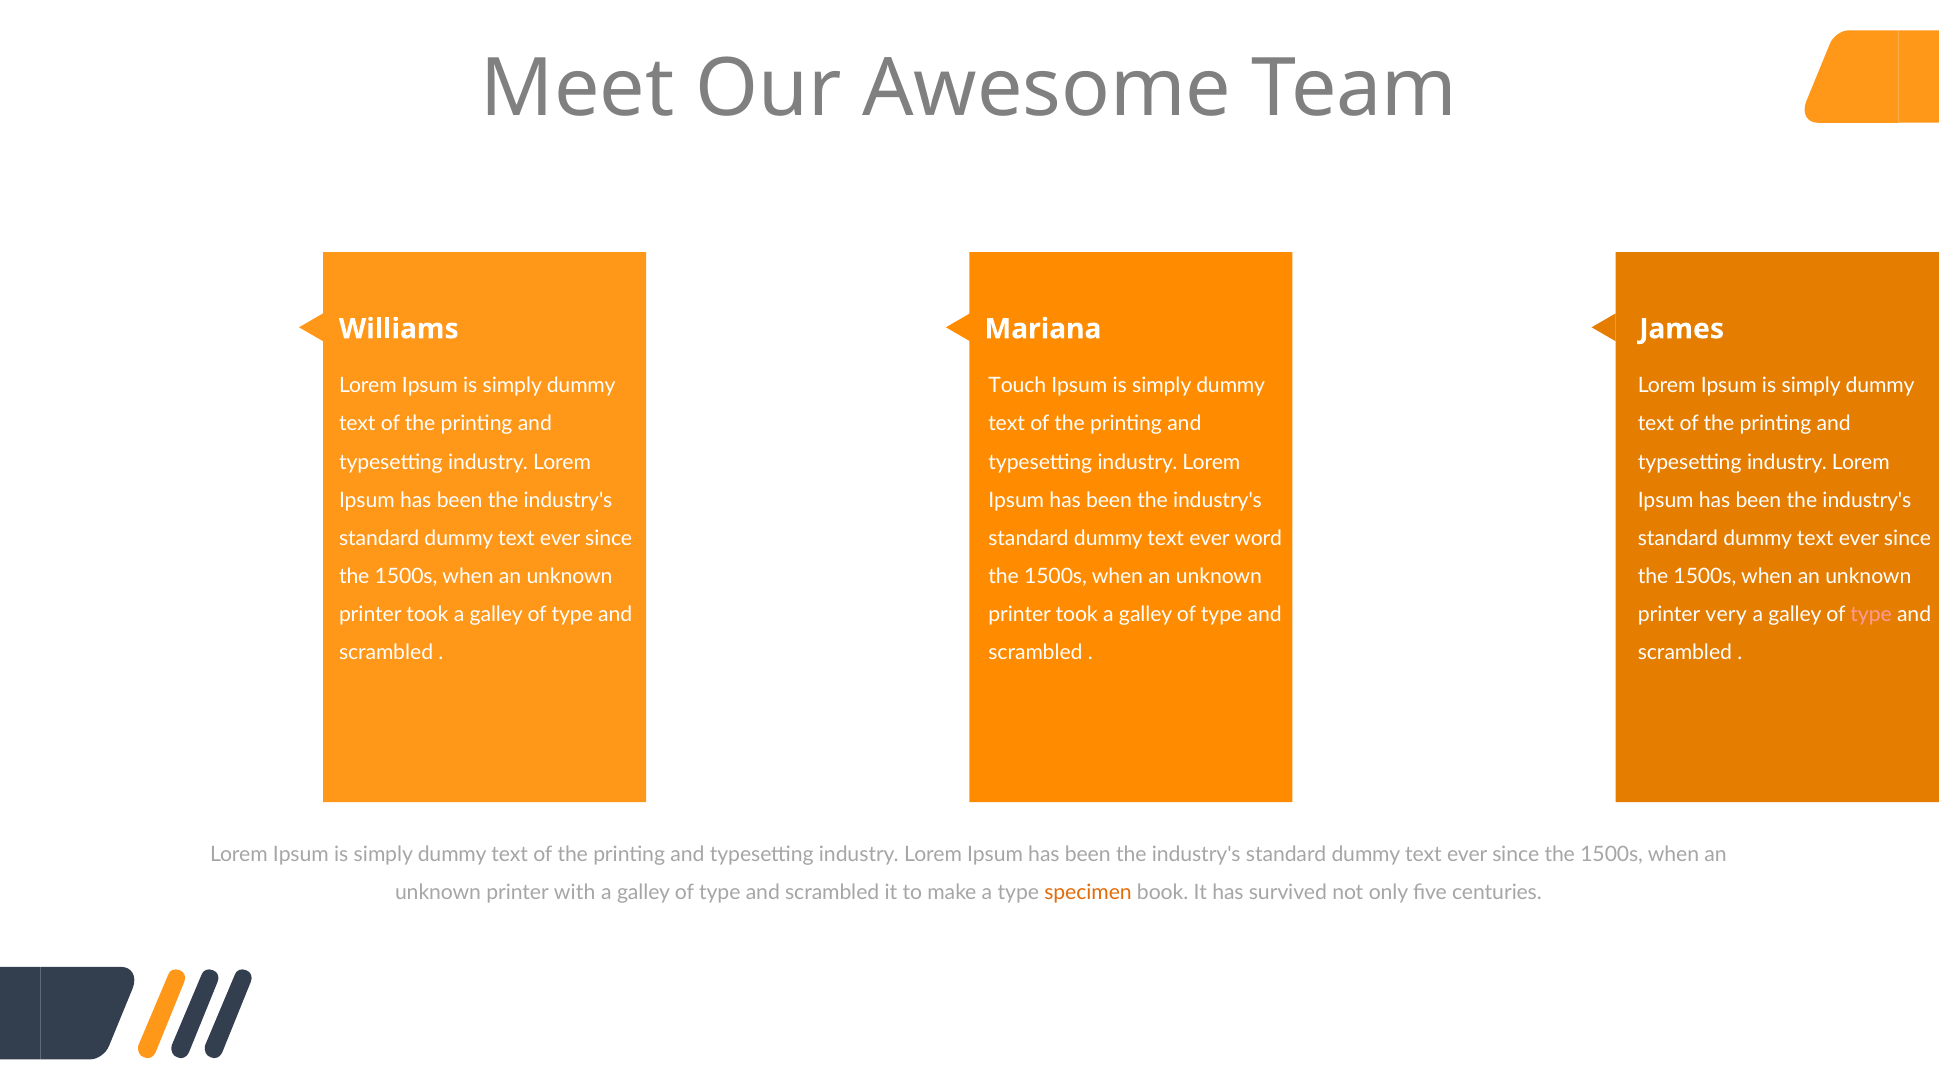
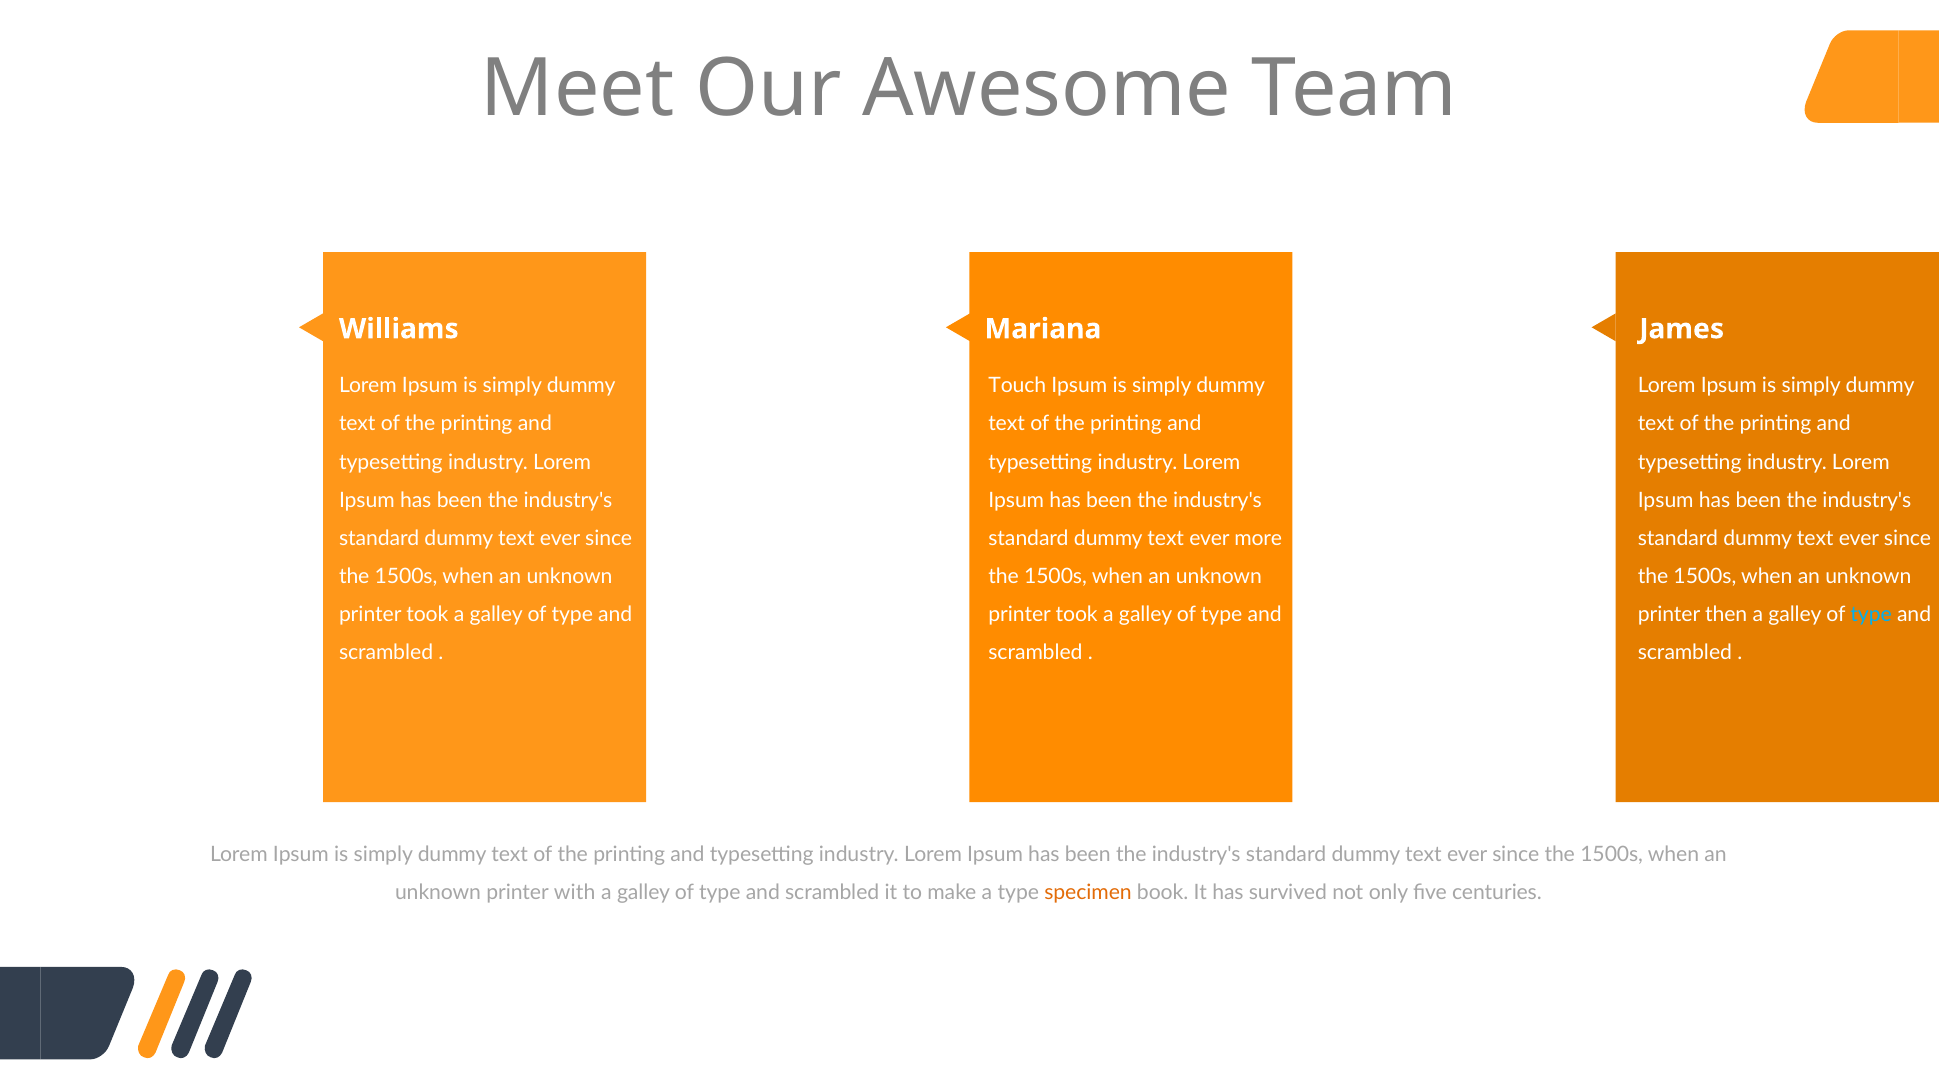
word: word -> more
very: very -> then
type at (1871, 614) colour: pink -> light blue
